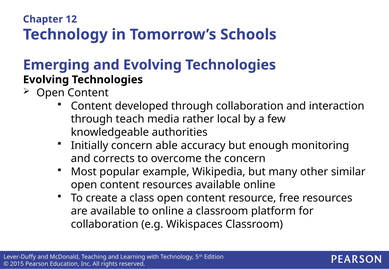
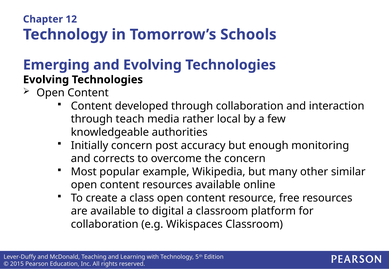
able: able -> post
to online: online -> digital
